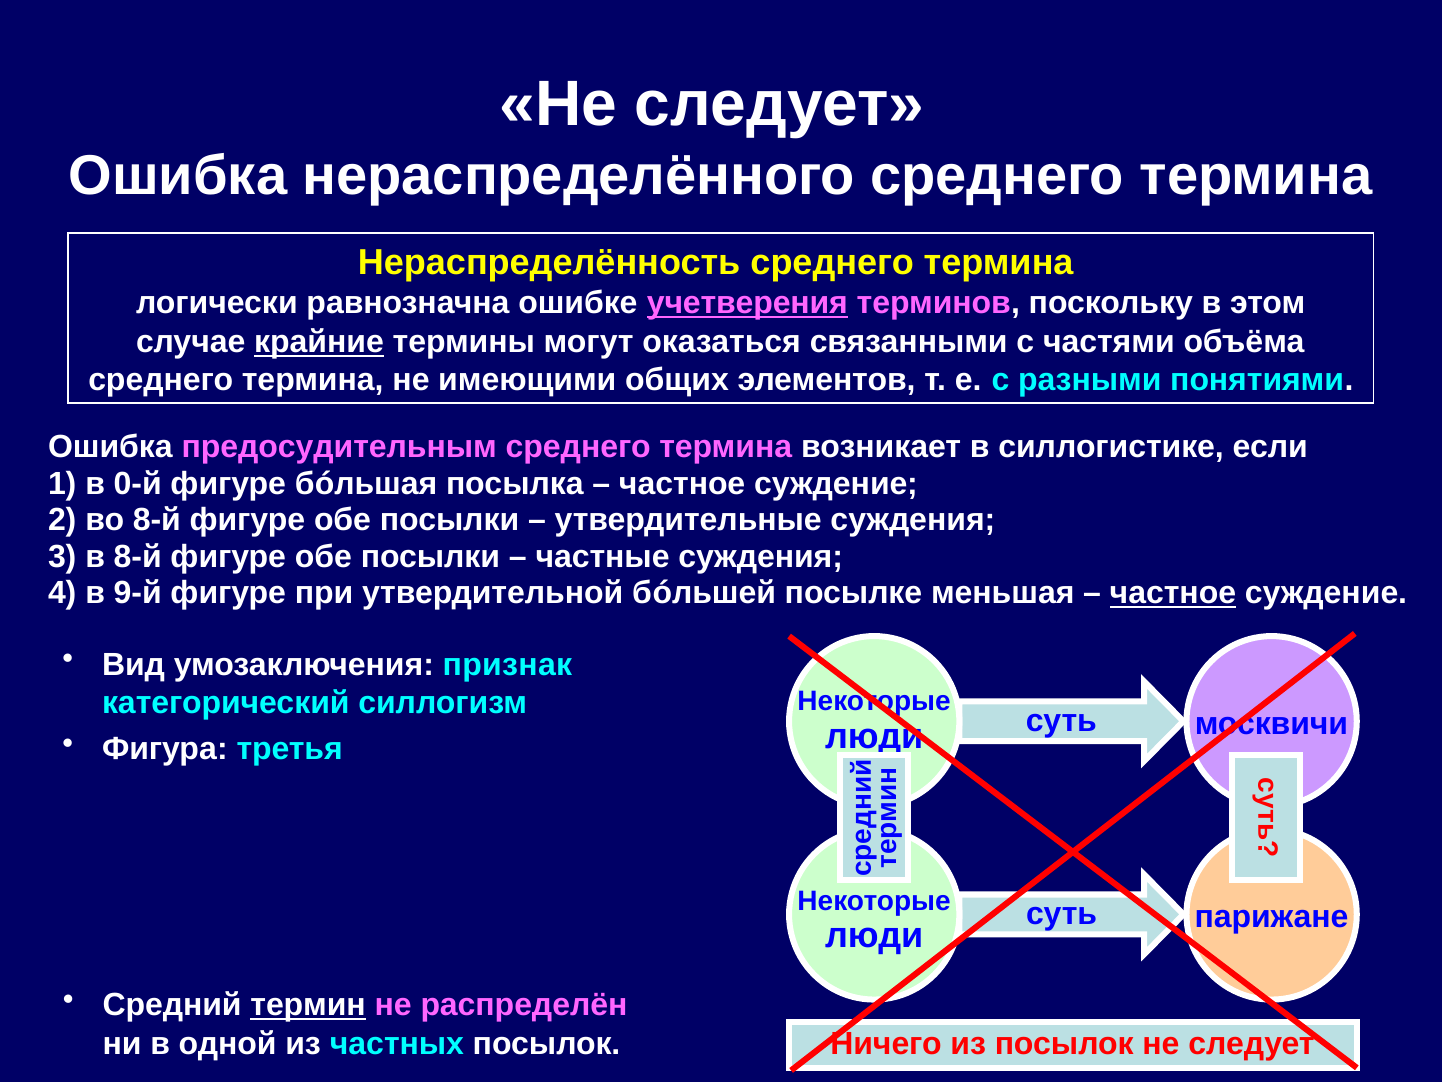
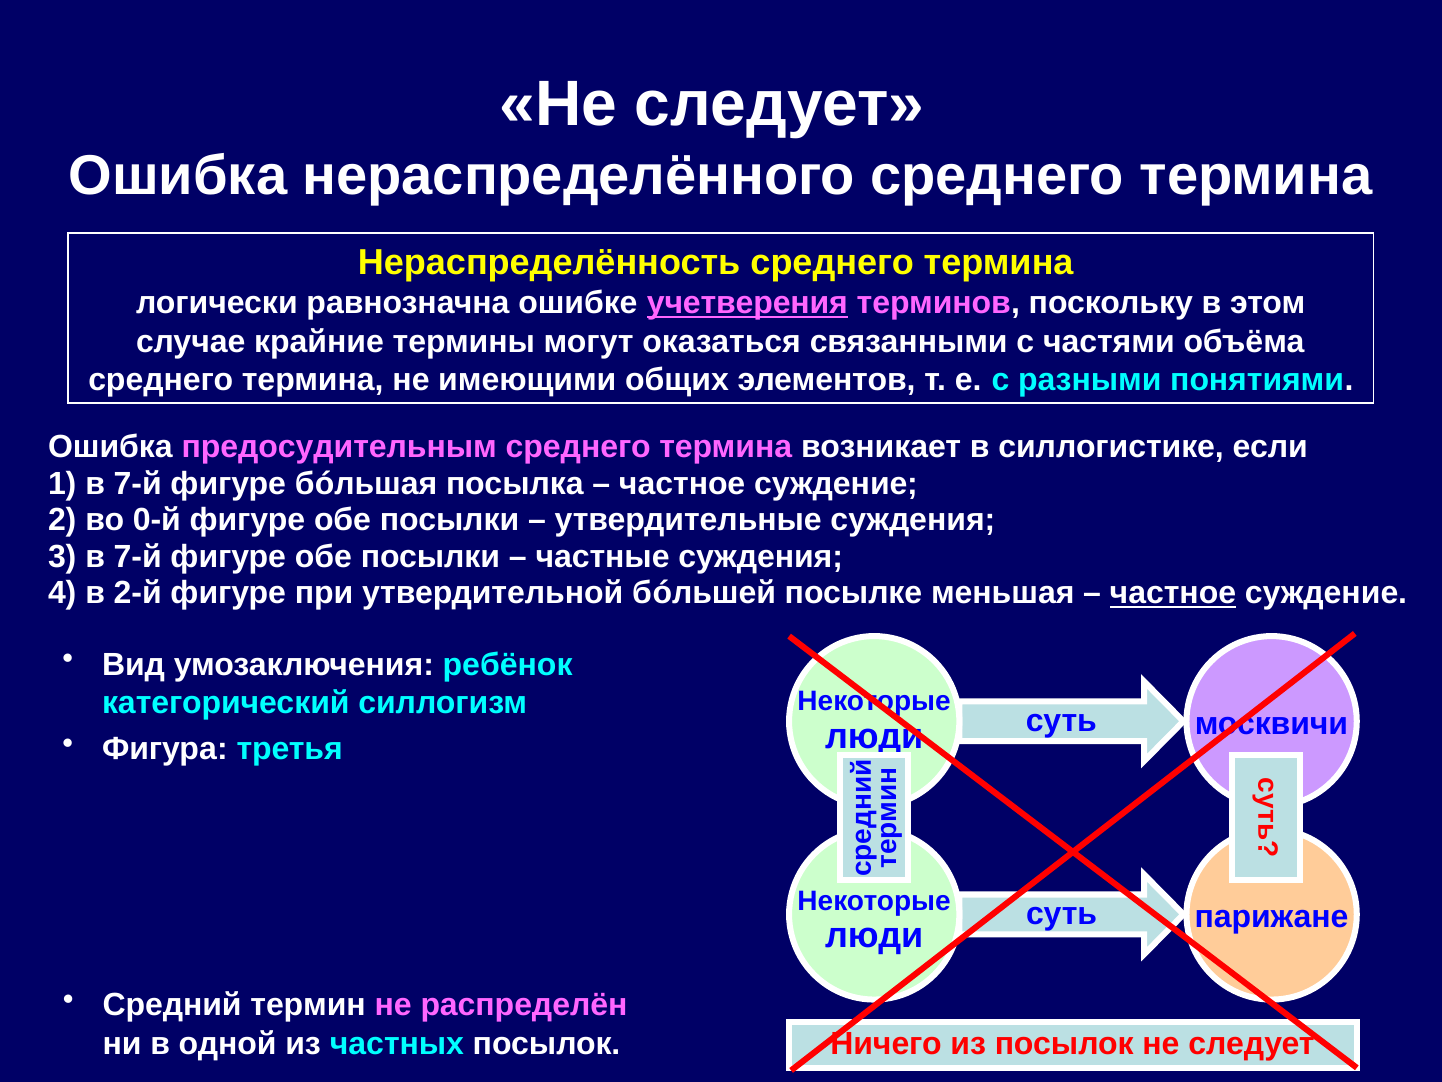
крайние underline: present -> none
1 в 0-й: 0-й -> 7-й
во 8-й: 8-й -> 0-й
3 в 8-й: 8-й -> 7-й
9-й: 9-й -> 2-й
признак: признак -> ребёнок
термин underline: present -> none
